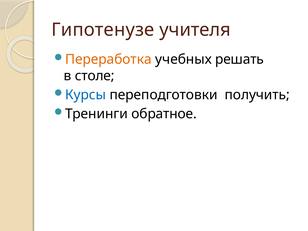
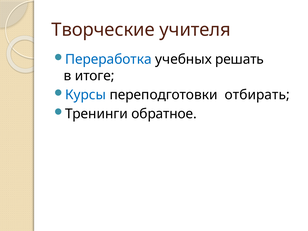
Гипотенузе: Гипотенузе -> Творческие
Переработка colour: orange -> blue
столе: столе -> итоге
получить: получить -> отбирать
